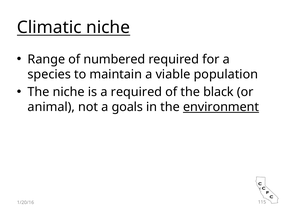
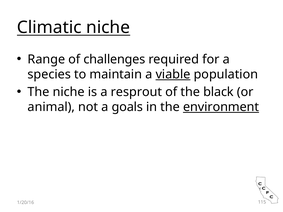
numbered: numbered -> challenges
viable underline: none -> present
a required: required -> resprout
